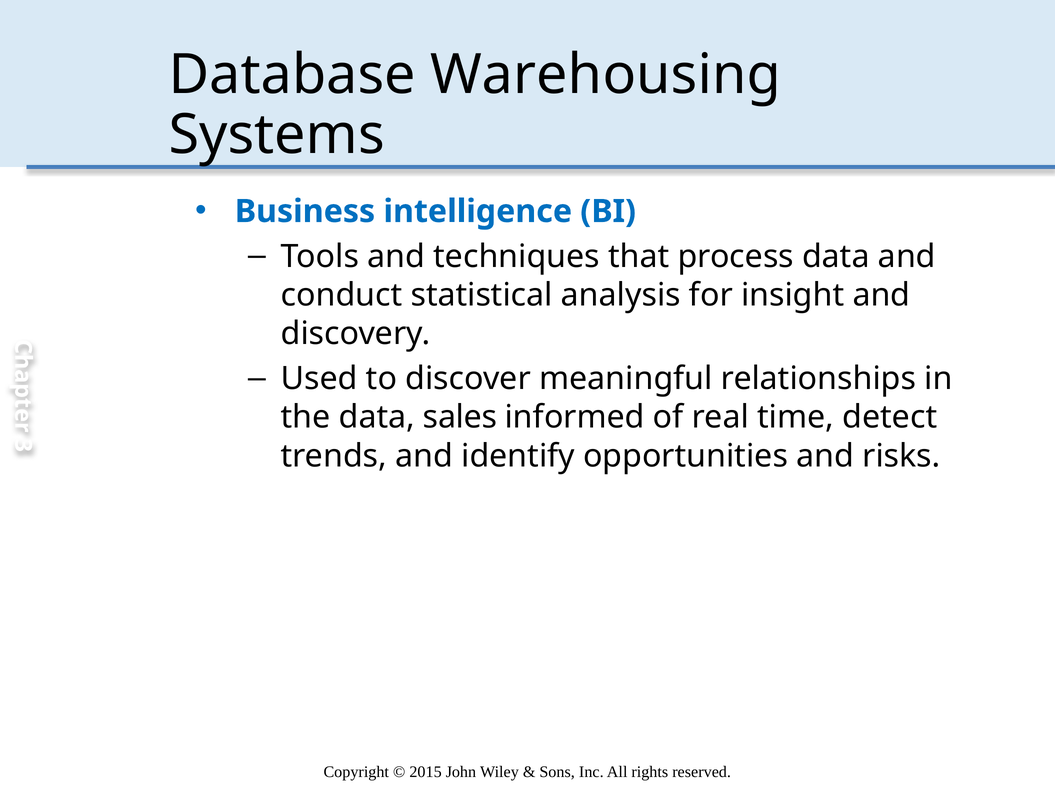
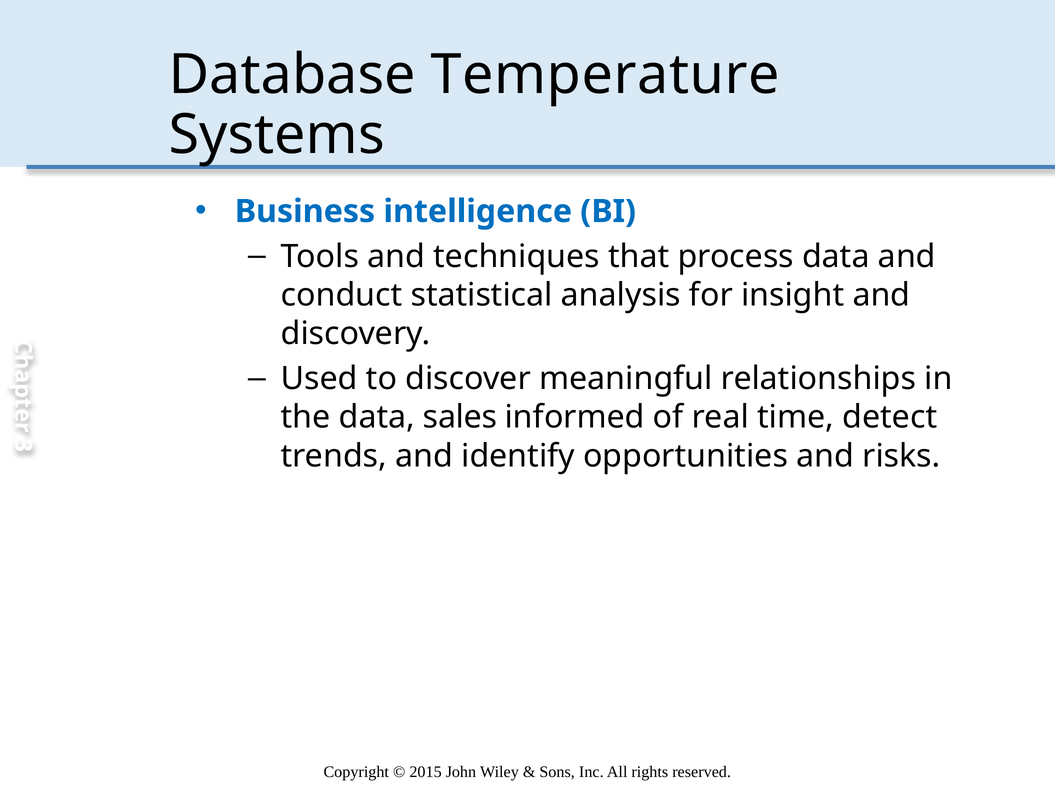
Warehousing: Warehousing -> Temperature
